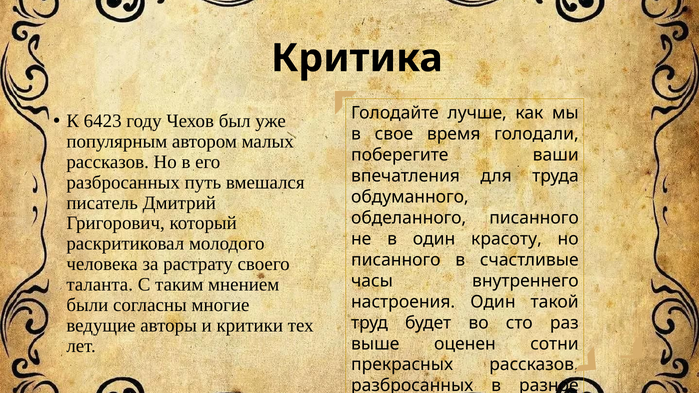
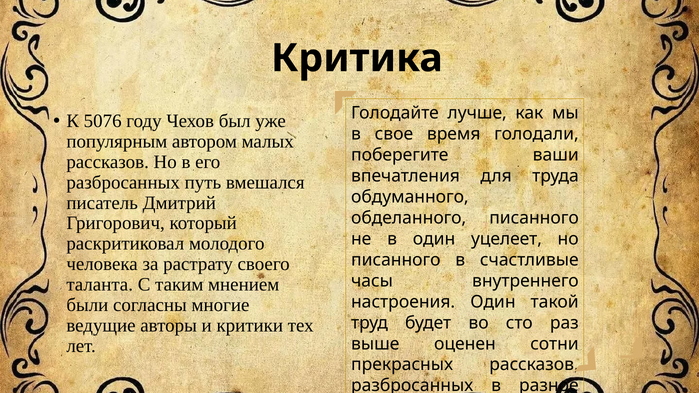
6423: 6423 -> 5076
красоту: красоту -> уцелеет
